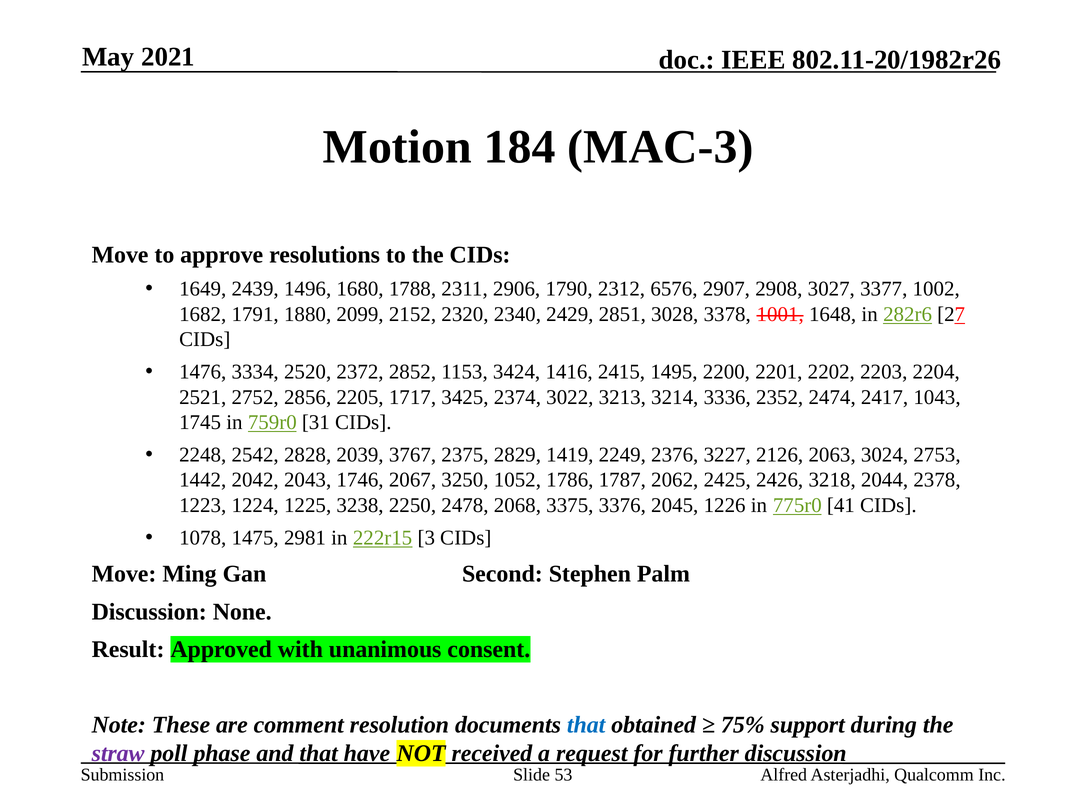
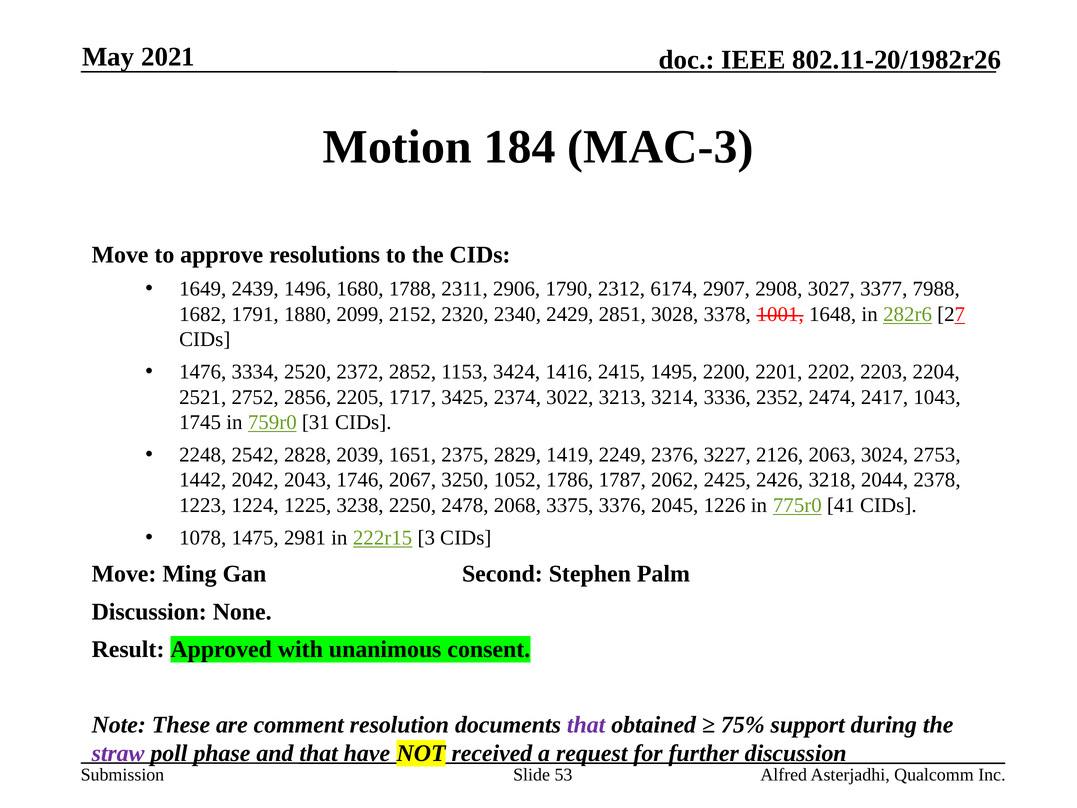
6576: 6576 -> 6174
1002: 1002 -> 7988
3767: 3767 -> 1651
that at (586, 725) colour: blue -> purple
